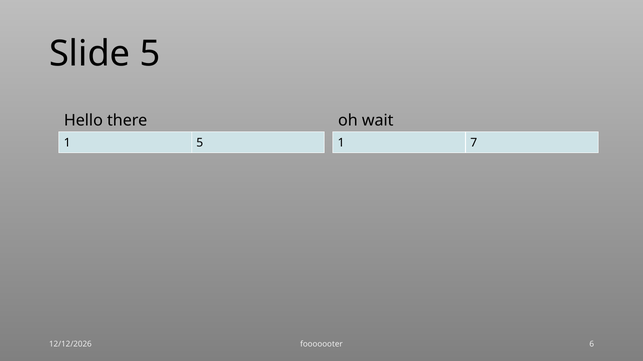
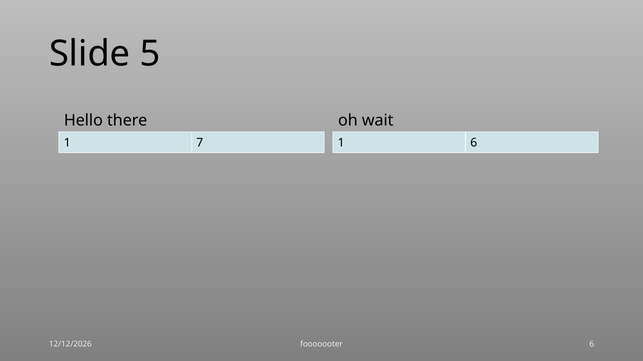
1 5: 5 -> 7
1 7: 7 -> 6
